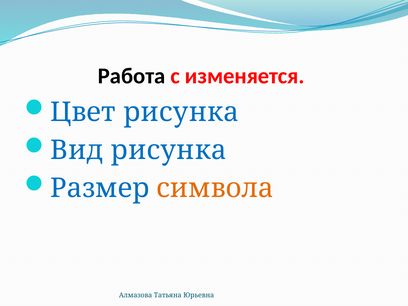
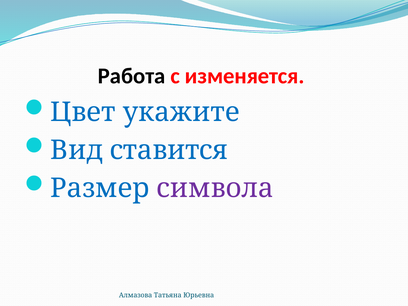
Цвет рисунка: рисунка -> укажите
Вид рисунка: рисунка -> ставится
символа colour: orange -> purple
